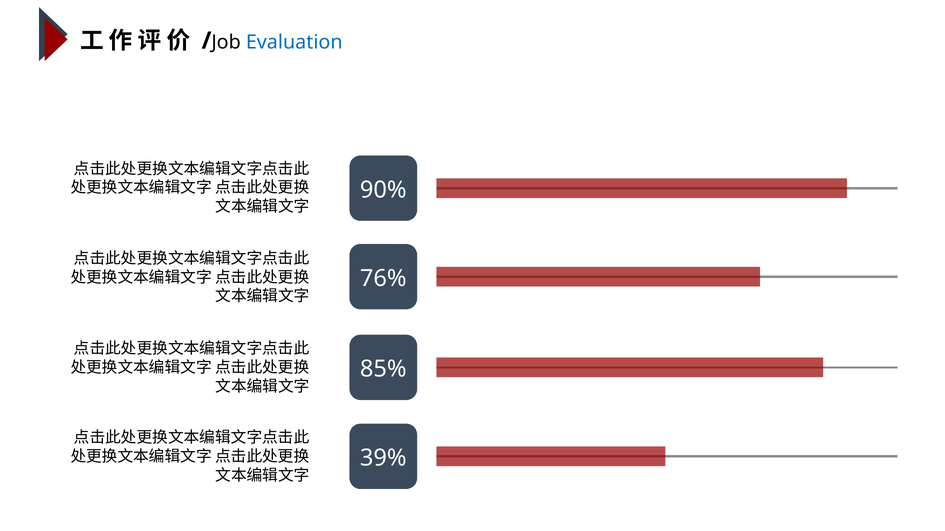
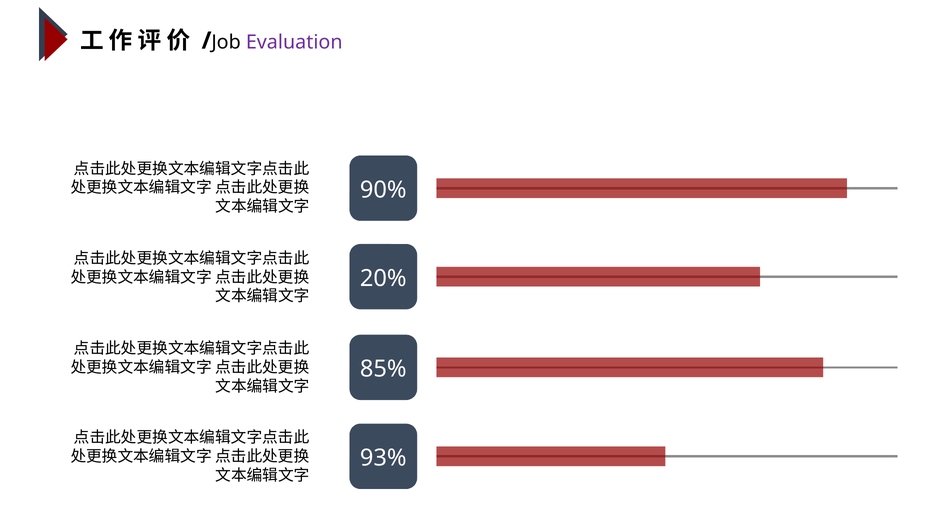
Evaluation colour: blue -> purple
76%: 76% -> 20%
39%: 39% -> 93%
